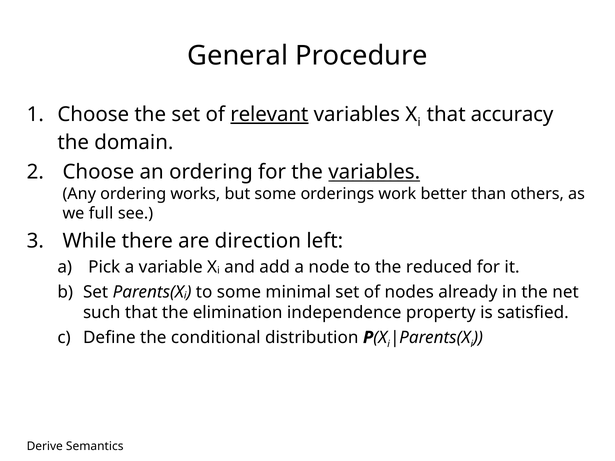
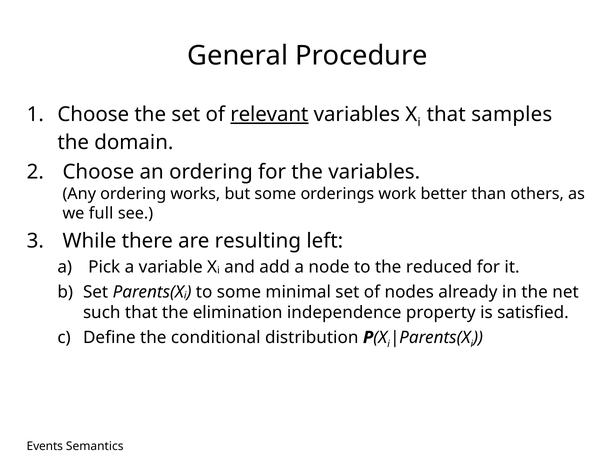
accuracy: accuracy -> samples
variables at (374, 172) underline: present -> none
direction: direction -> resulting
Derive: Derive -> Events
